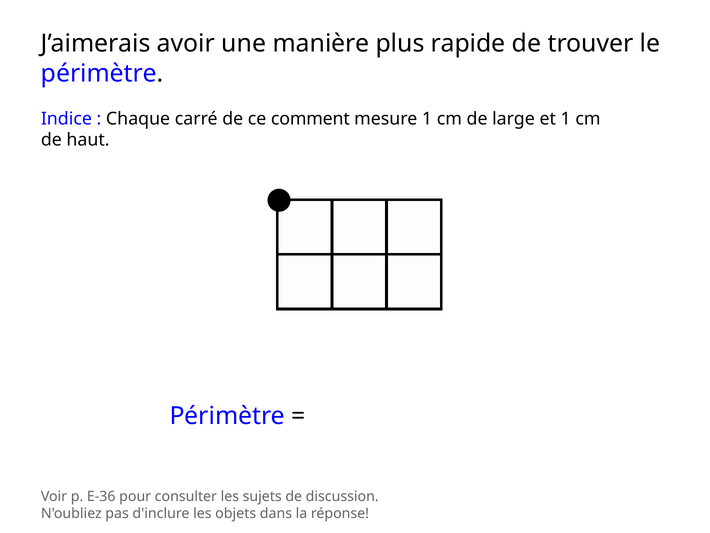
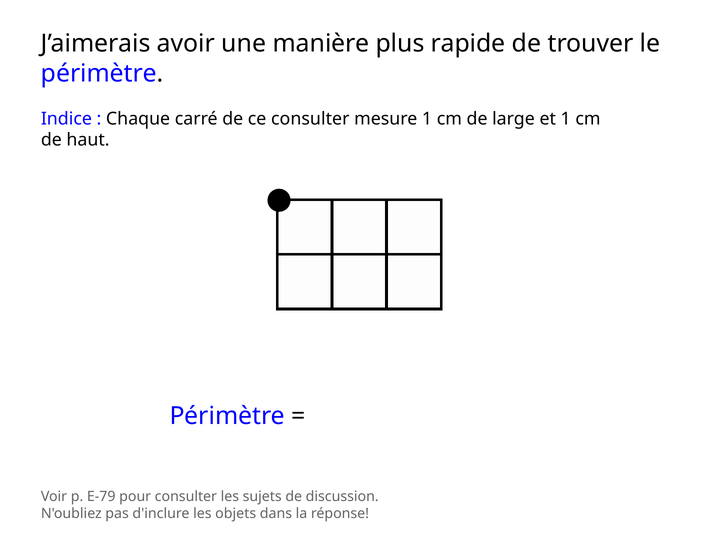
ce comment: comment -> consulter
E-36: E-36 -> E-79
